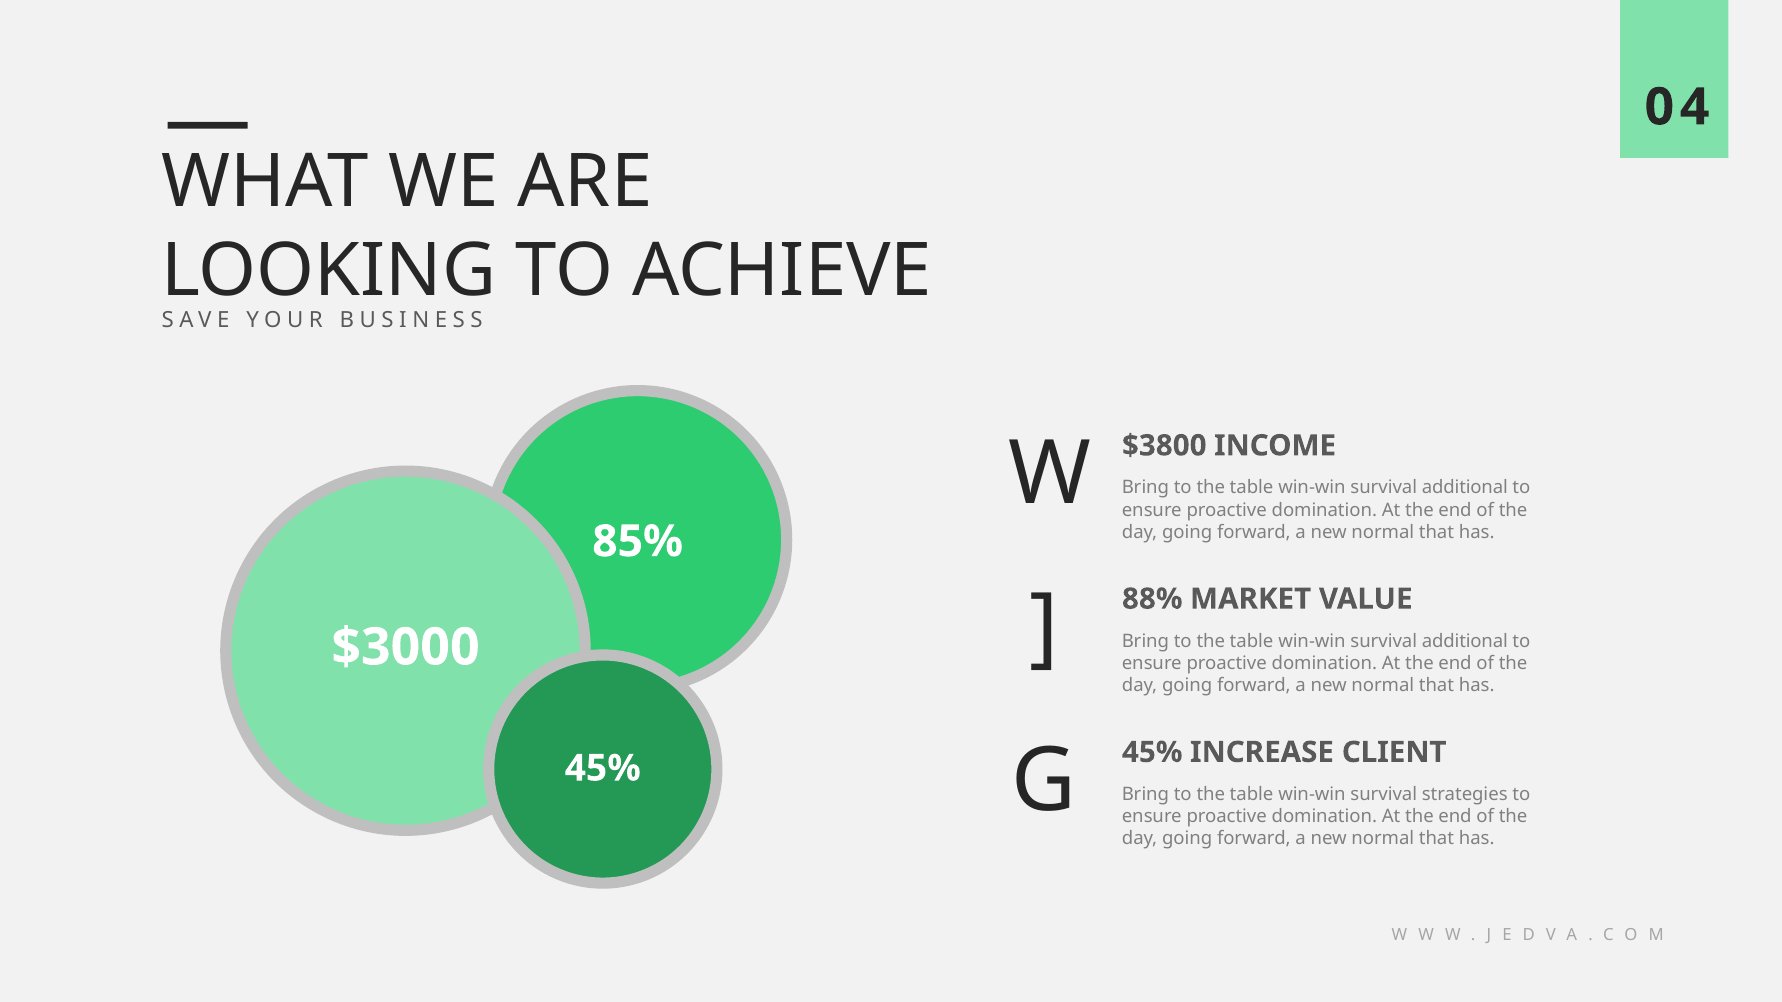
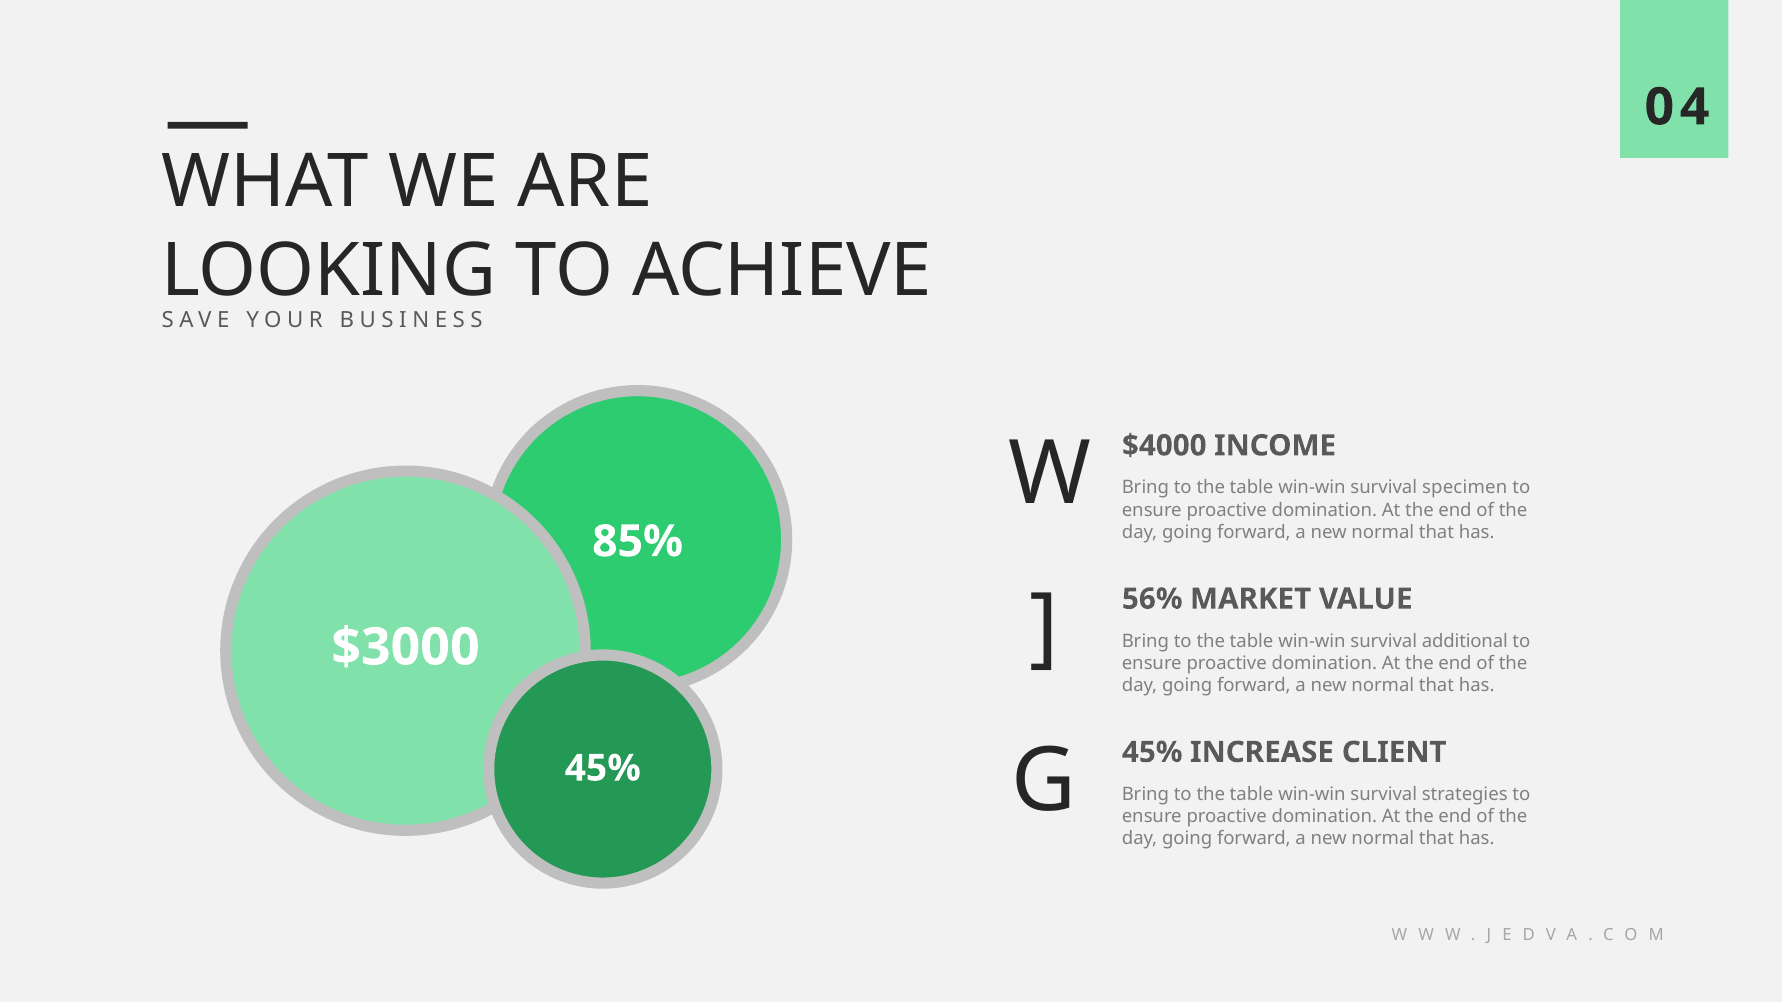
$3800: $3800 -> $4000
additional at (1465, 488): additional -> specimen
88%: 88% -> 56%
